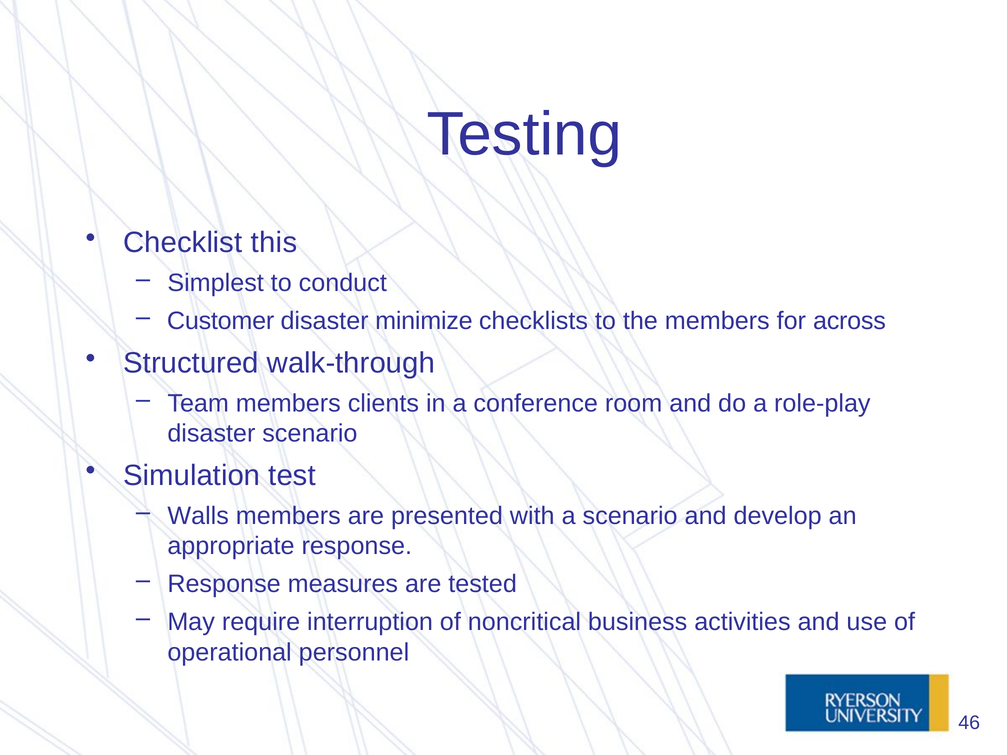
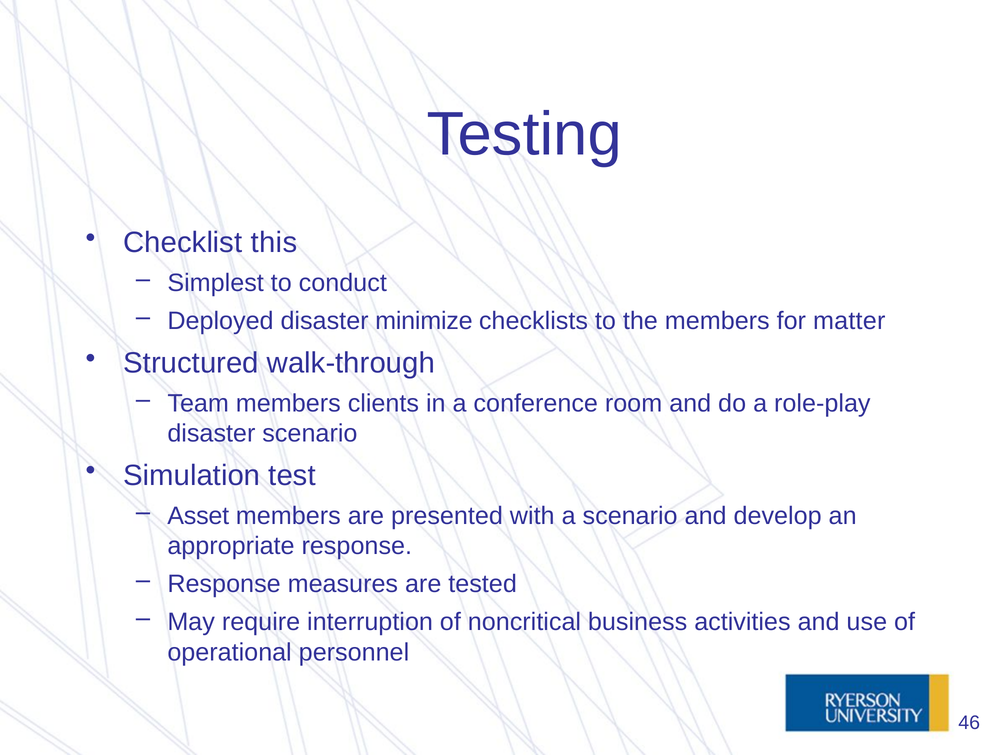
Customer: Customer -> Deployed
across: across -> matter
Walls: Walls -> Asset
